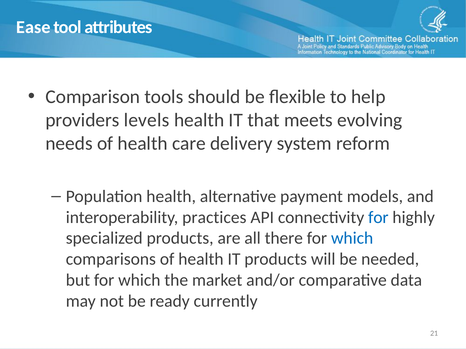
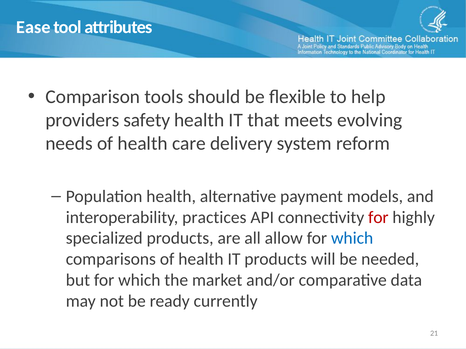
levels: levels -> safety
for at (378, 218) colour: blue -> red
there: there -> allow
